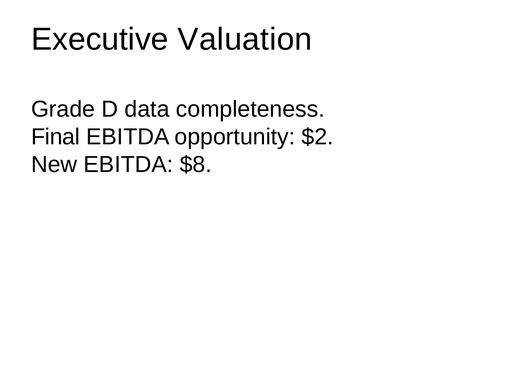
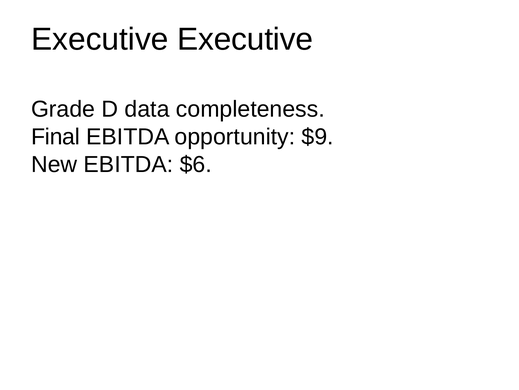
Executive Valuation: Valuation -> Executive
$2: $2 -> $9
$8: $8 -> $6
